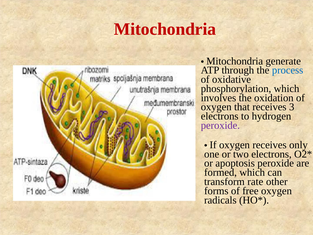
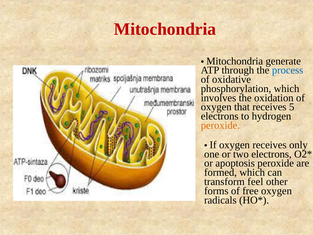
3: 3 -> 5
peroxide at (220, 125) colour: purple -> orange
rate: rate -> feel
